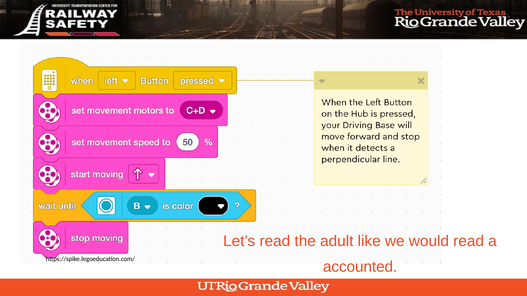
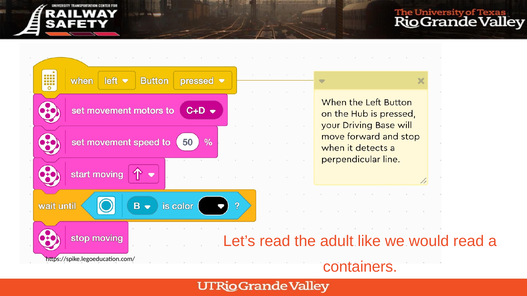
accounted: accounted -> containers
